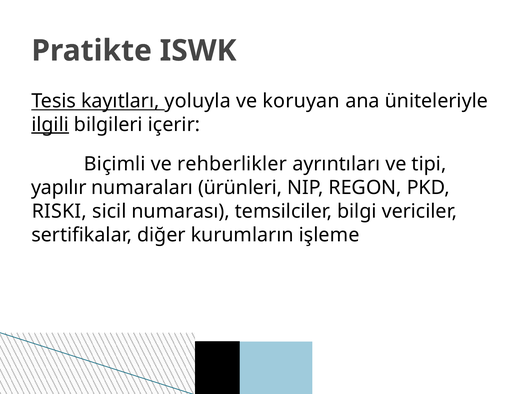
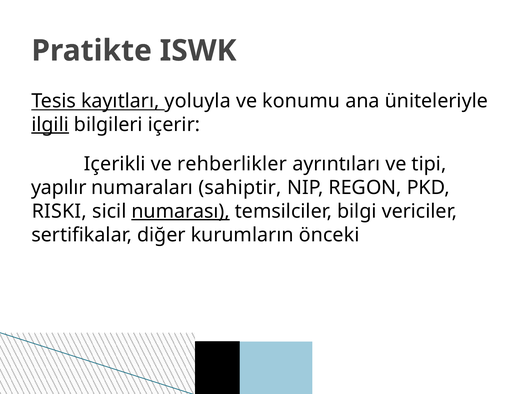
koruyan: koruyan -> konumu
Biçimli: Biçimli -> Içerikli
ürünleri: ürünleri -> sahiptir
numarası underline: none -> present
işleme: işleme -> önceki
